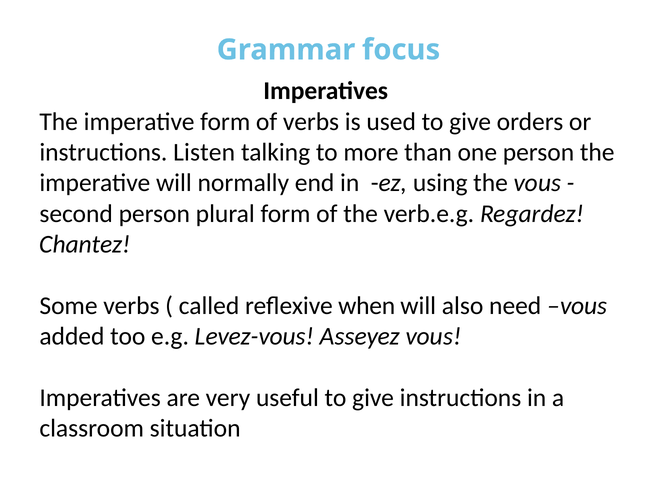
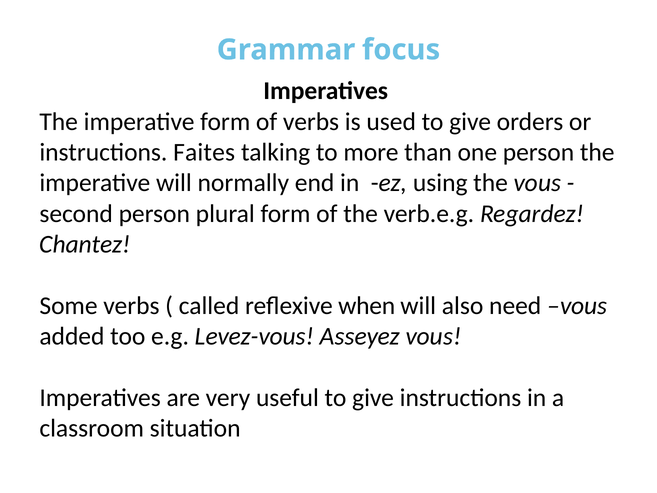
Listen: Listen -> Faites
